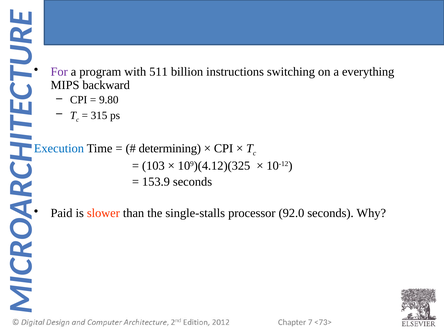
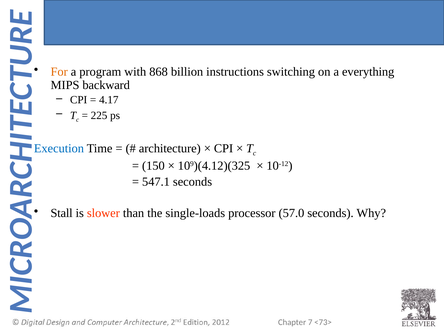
For colour: purple -> orange
511: 511 -> 868
9.80: 9.80 -> 4.17
315: 315 -> 225
determining: determining -> architecture
103: 103 -> 150
153.9: 153.9 -> 547.1
Paid: Paid -> Stall
single-stalls: single-stalls -> single-loads
92.0: 92.0 -> 57.0
